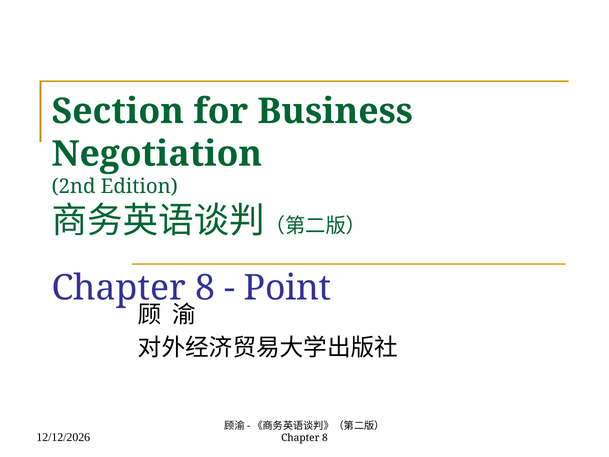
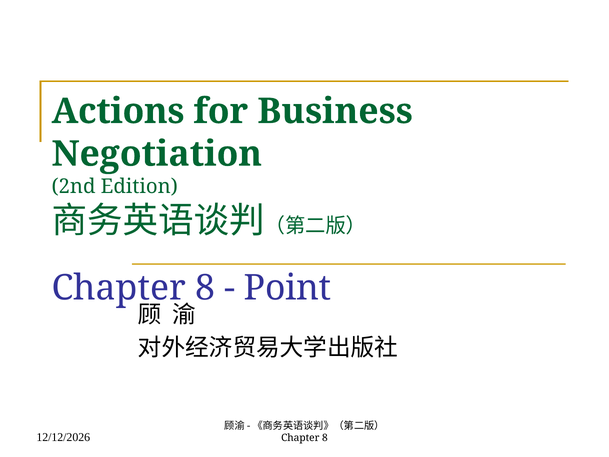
Section: Section -> Actions
